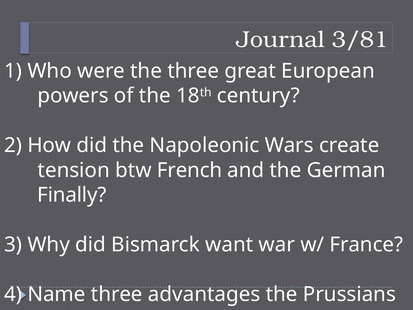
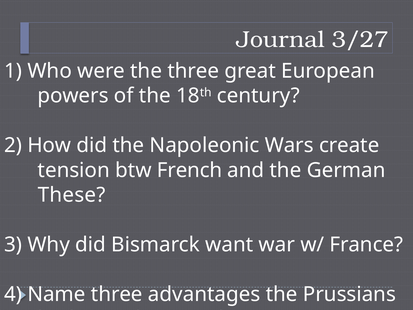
3/81: 3/81 -> 3/27
Finally: Finally -> These
